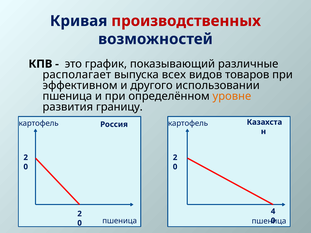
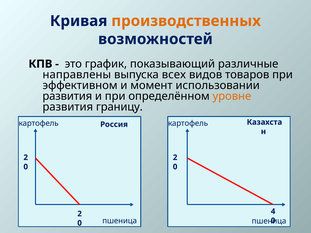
производственных colour: red -> orange
располагает: располагает -> направлены
другого: другого -> момент
пшеница at (67, 96): пшеница -> развития
